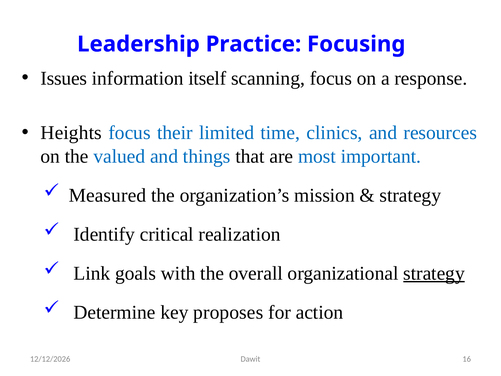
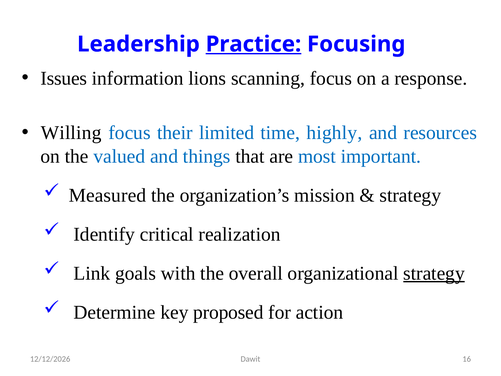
Practice underline: none -> present
itself: itself -> lions
Heights: Heights -> Willing
clinics: clinics -> highly
proposes: proposes -> proposed
